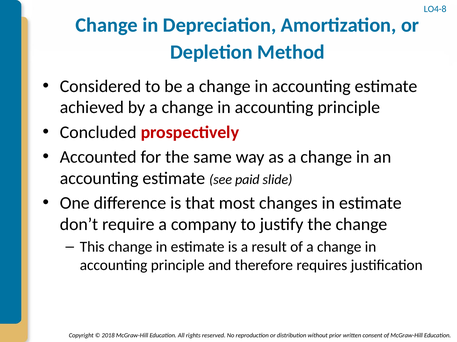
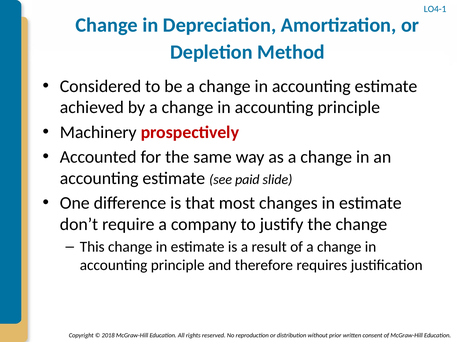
LO4-8: LO4-8 -> LO4-1
Concluded: Concluded -> Machinery
